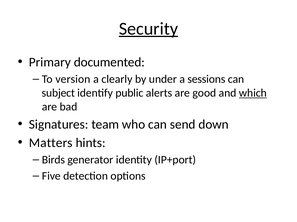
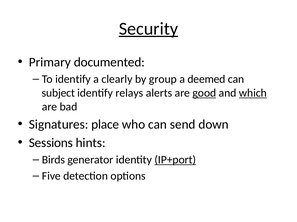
To version: version -> identify
under: under -> group
sessions: sessions -> deemed
public: public -> relays
good underline: none -> present
team: team -> place
Matters: Matters -> Sessions
IP+port underline: none -> present
